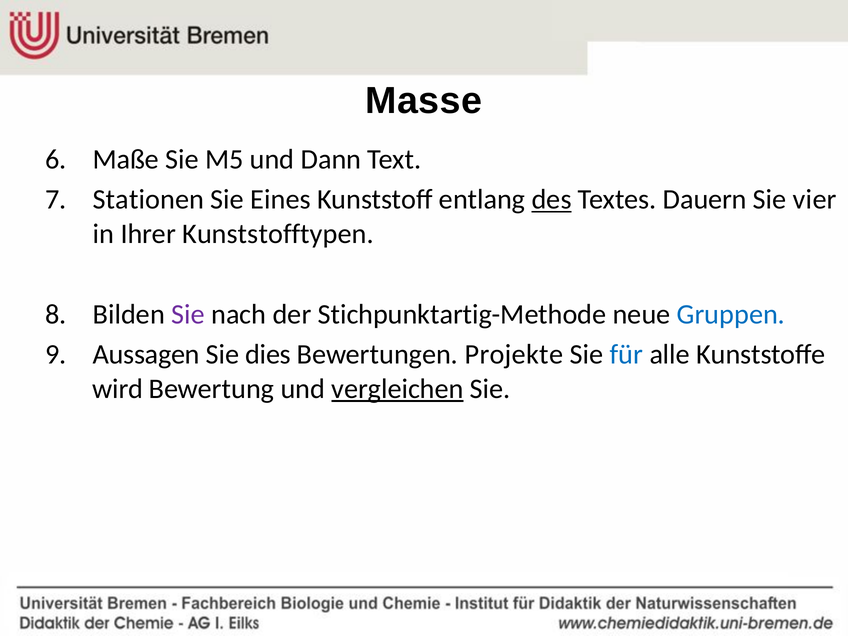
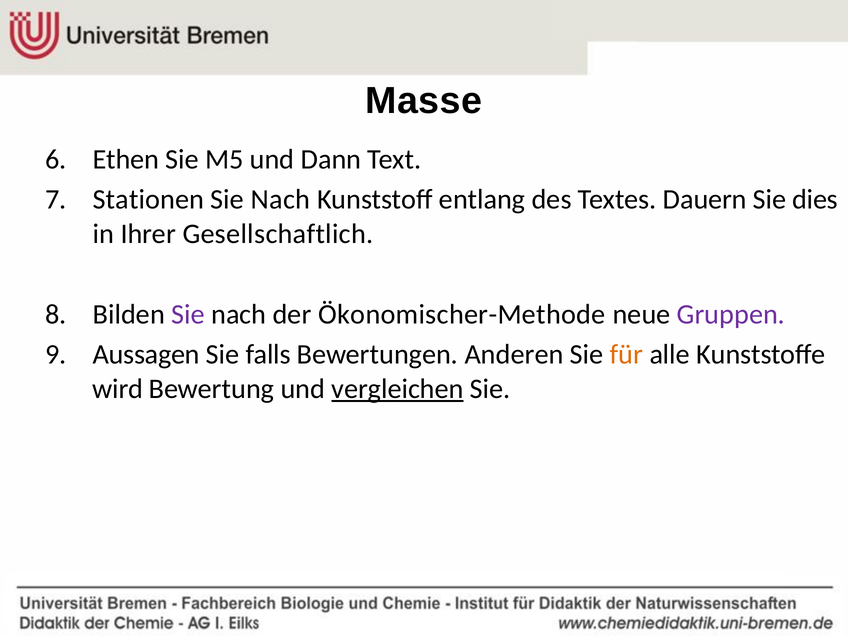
Maße at (126, 159): Maße -> Ethen
Eines at (281, 200): Eines -> Nach
des underline: present -> none
vier: vier -> dies
Kunststofftypen: Kunststofftypen -> Gesellschaftlich
Stichpunktartig-Methode: Stichpunktartig-Methode -> Ökonomischer-Methode
Gruppen colour: blue -> purple
dies: dies -> falls
Projekte: Projekte -> Anderen
für colour: blue -> orange
